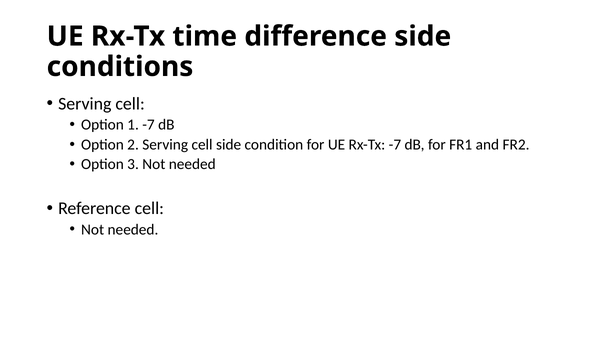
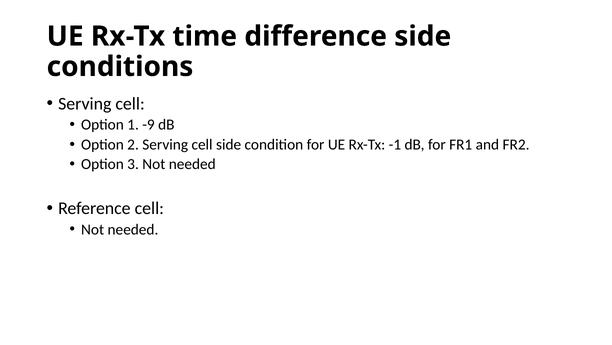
1 -7: -7 -> -9
Rx-Tx -7: -7 -> -1
